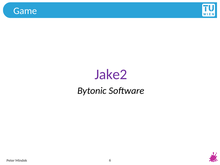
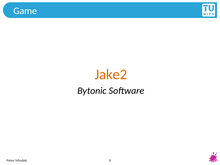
Jake2 colour: purple -> orange
